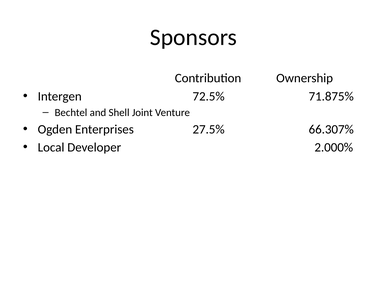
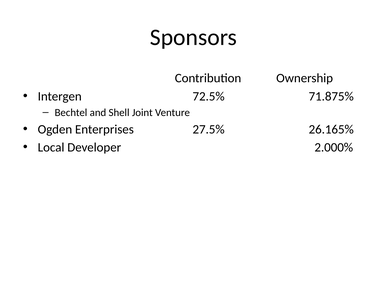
66.307%: 66.307% -> 26.165%
